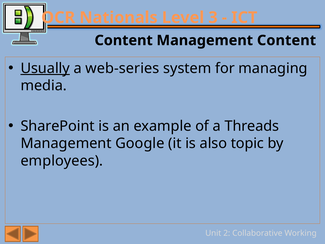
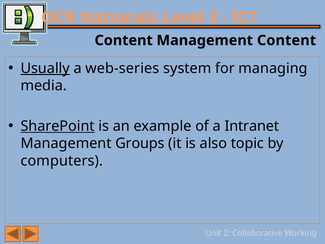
SharePoint underline: none -> present
Threads: Threads -> Intranet
Google: Google -> Groups
employees: employees -> computers
